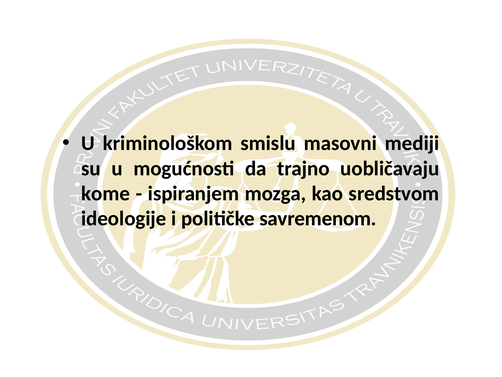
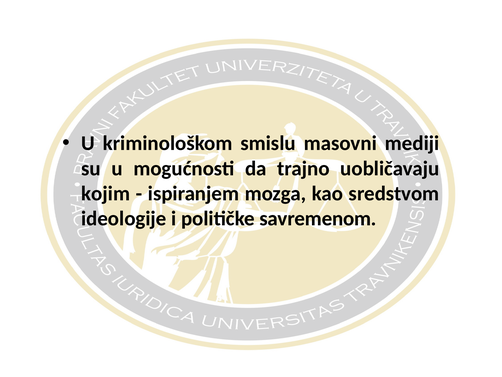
kome: kome -> kojim
